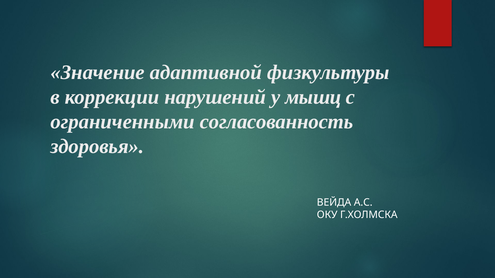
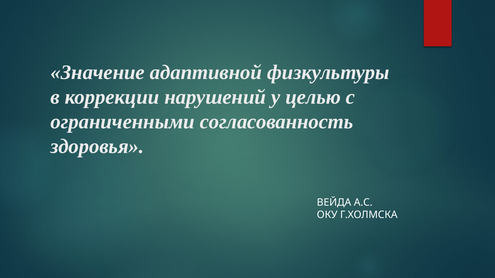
мышц: мышц -> целью
